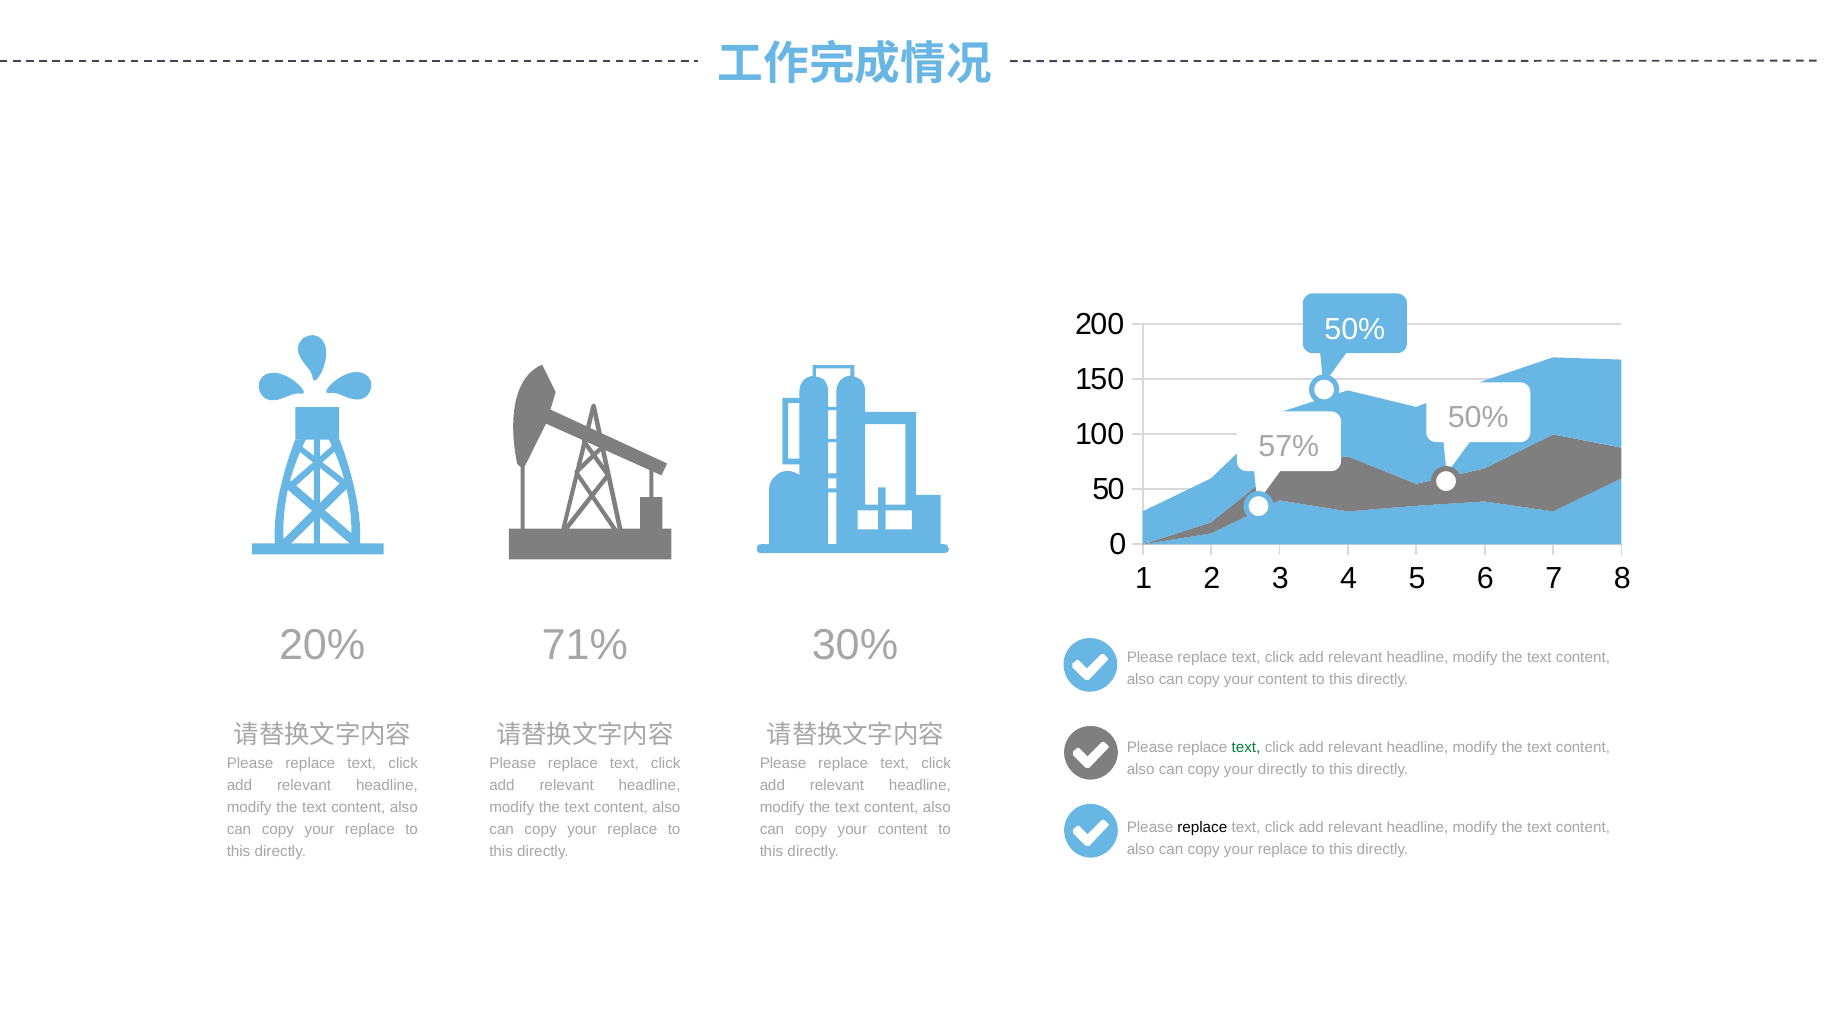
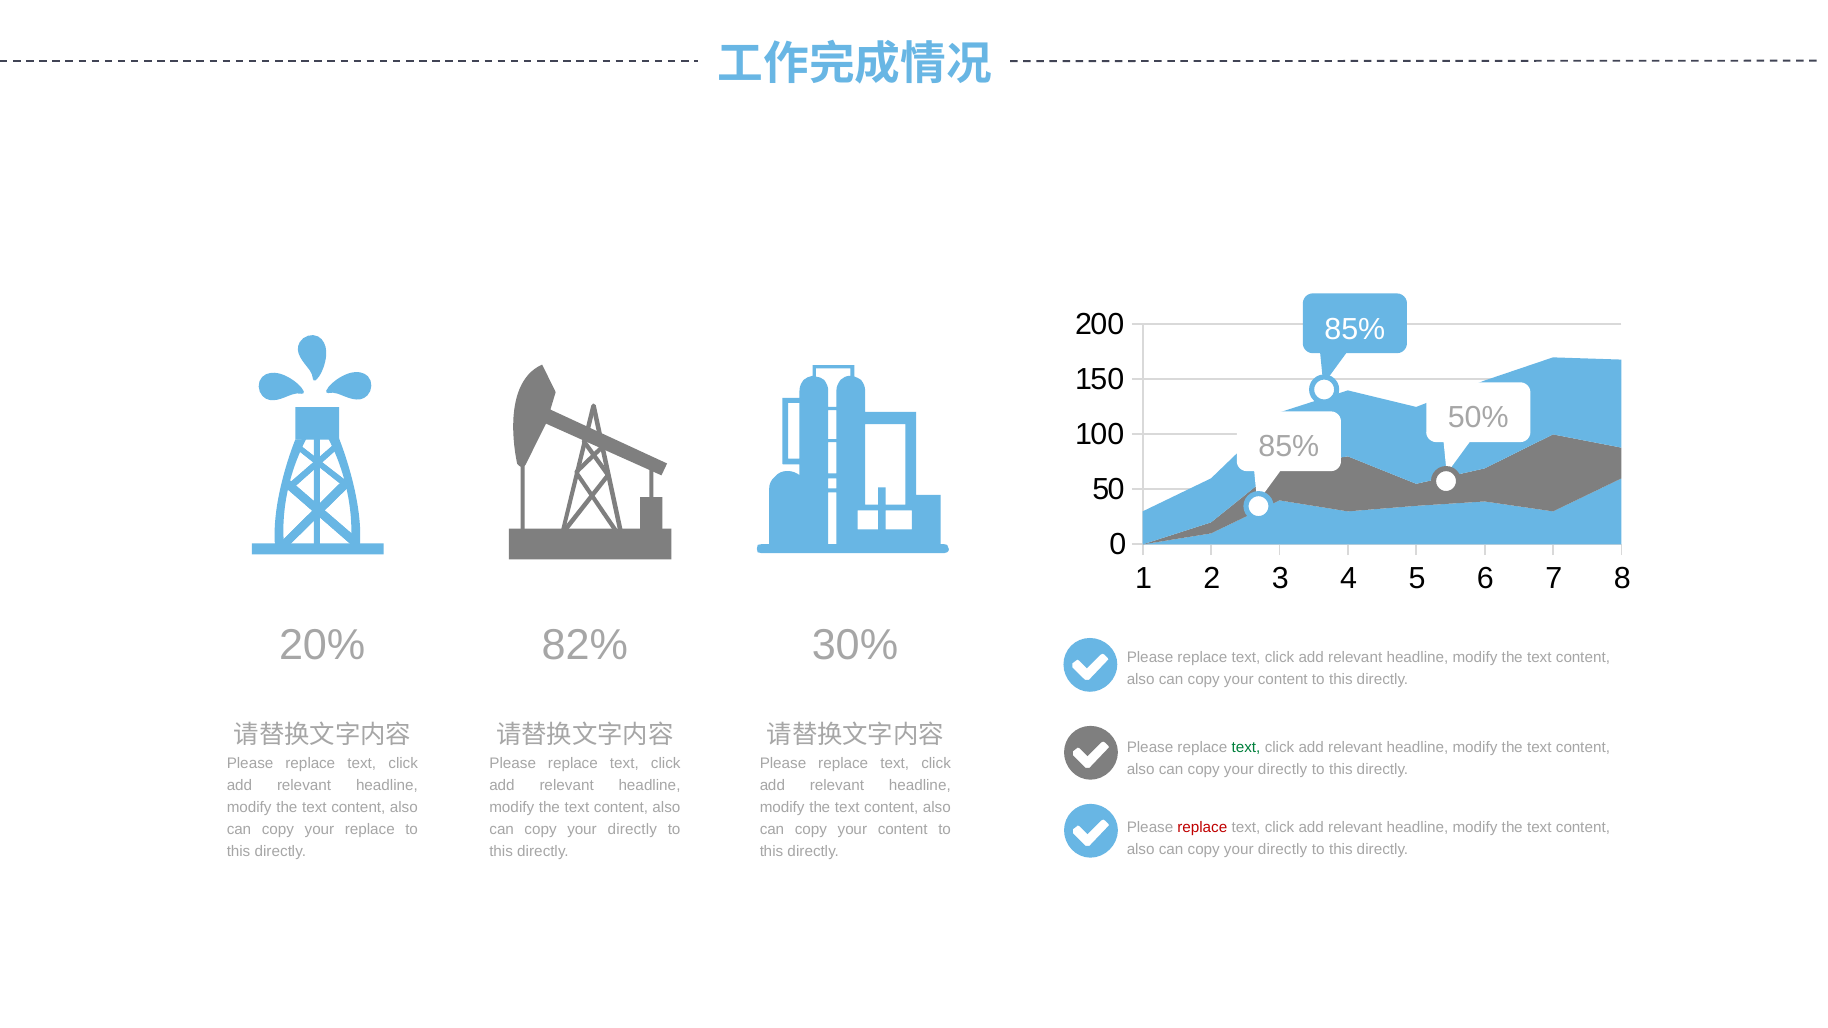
50% at (1355, 329): 50% -> 85%
57% at (1289, 447): 57% -> 85%
71%: 71% -> 82%
replace at (1202, 828) colour: black -> red
replace at (632, 830): replace -> directly
replace at (1283, 849): replace -> directly
